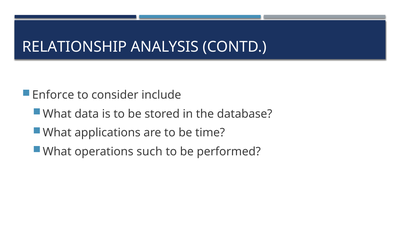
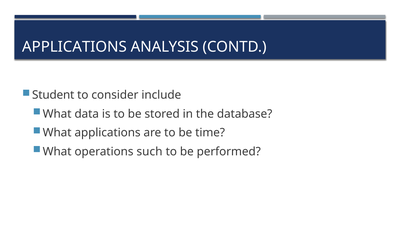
RELATIONSHIP at (74, 47): RELATIONSHIP -> APPLICATIONS
Enforce: Enforce -> Student
